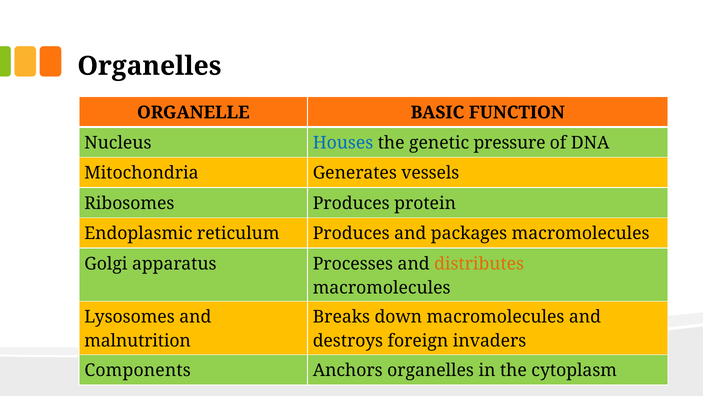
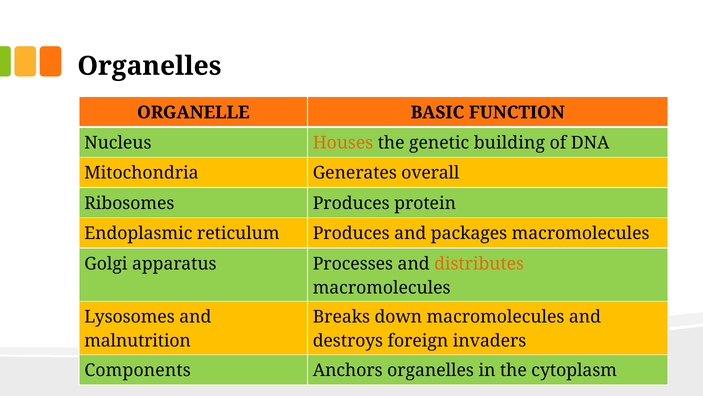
Houses colour: blue -> orange
pressure: pressure -> building
vessels: vessels -> overall
